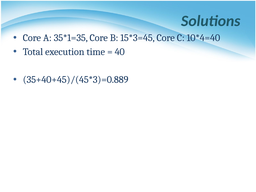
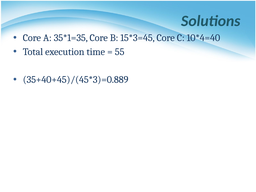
40: 40 -> 55
